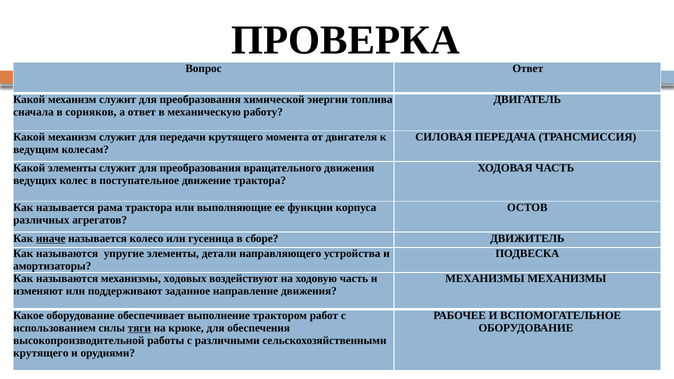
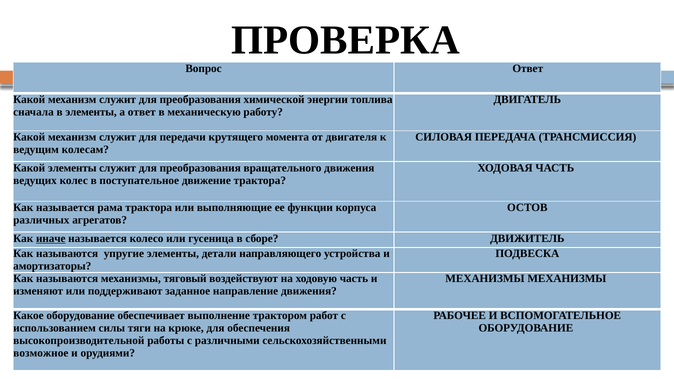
в сорняков: сорняков -> элементы
ходовых: ходовых -> тяговый
тяги underline: present -> none
крутящего at (41, 353): крутящего -> возможное
